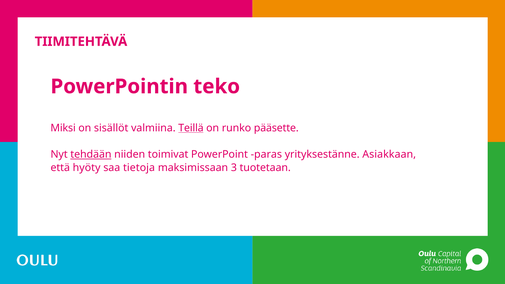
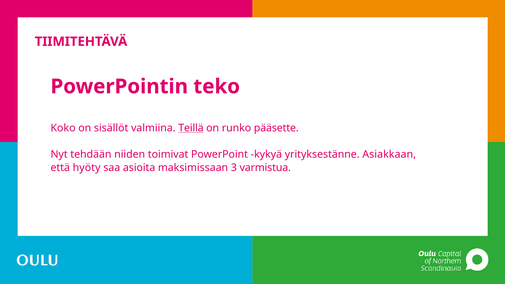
Miksi: Miksi -> Koko
tehdään underline: present -> none
paras: paras -> kykyä
tietoja: tietoja -> asioita
tuotetaan: tuotetaan -> varmistua
